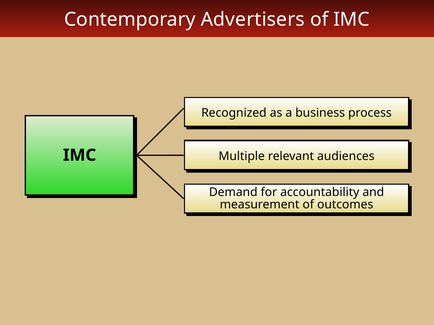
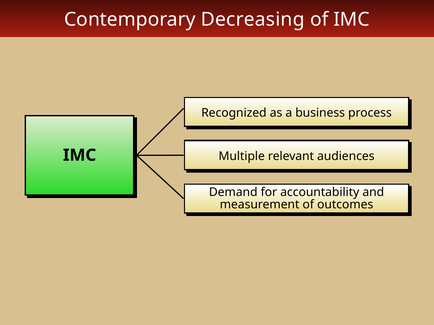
Advertisers: Advertisers -> Decreasing
